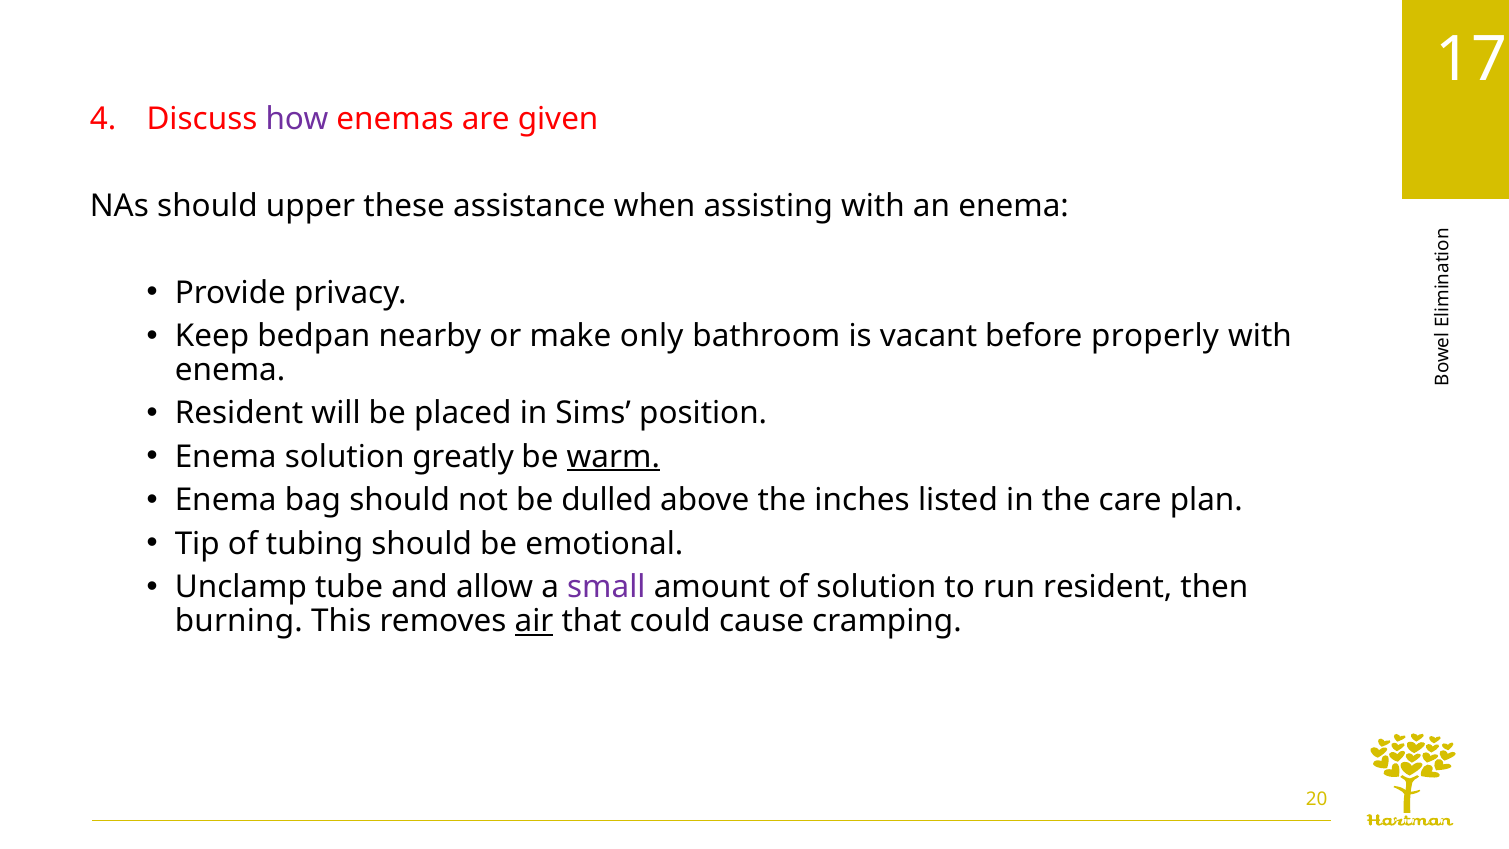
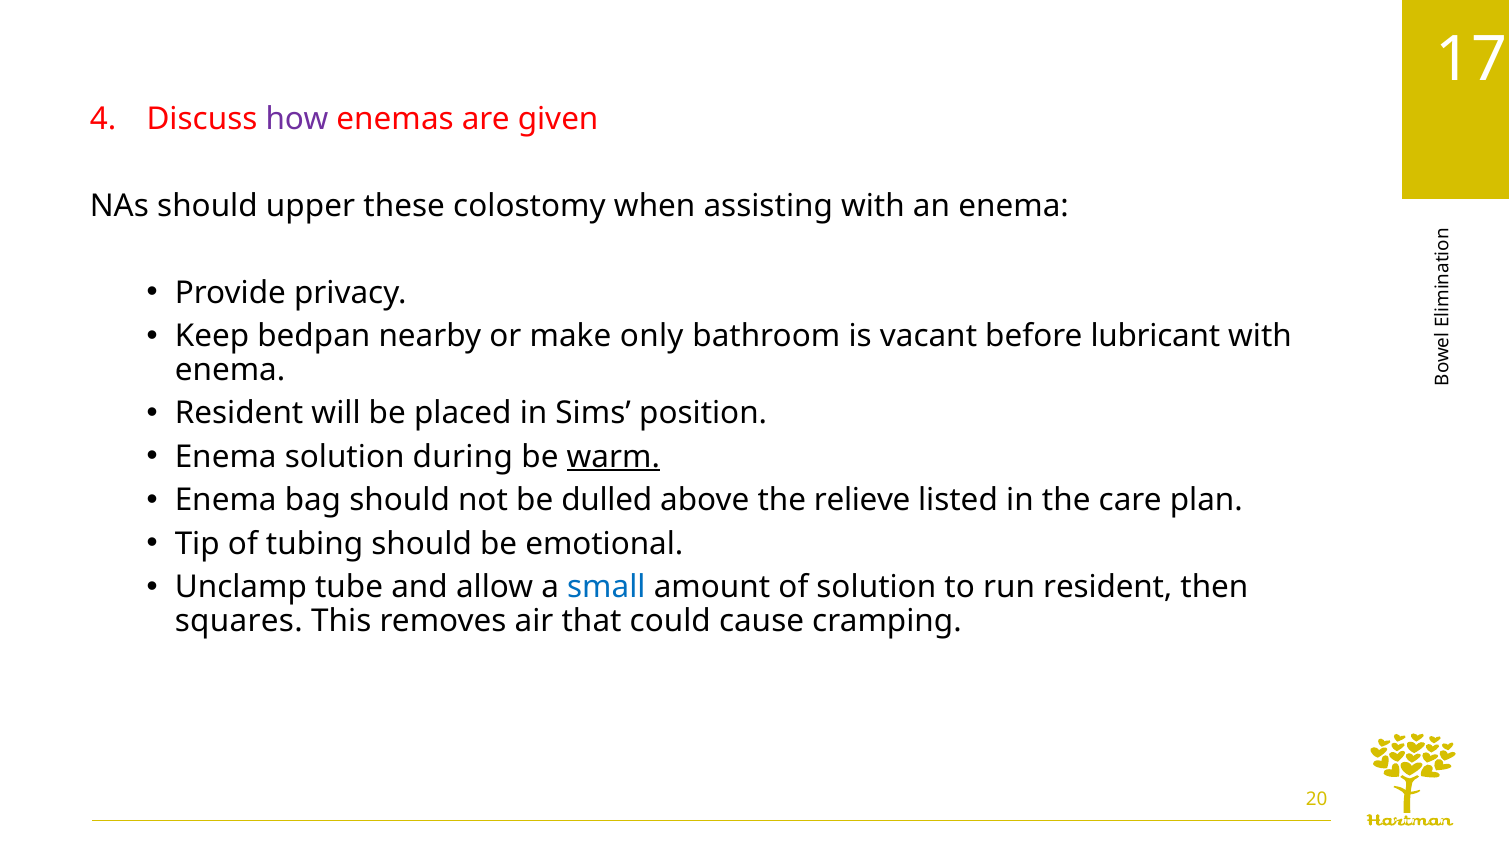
assistance: assistance -> colostomy
properly: properly -> lubricant
greatly: greatly -> during
inches: inches -> relieve
small colour: purple -> blue
burning: burning -> squares
air underline: present -> none
